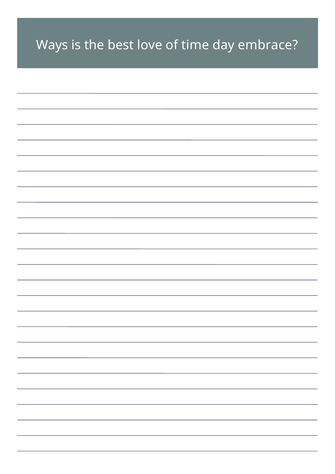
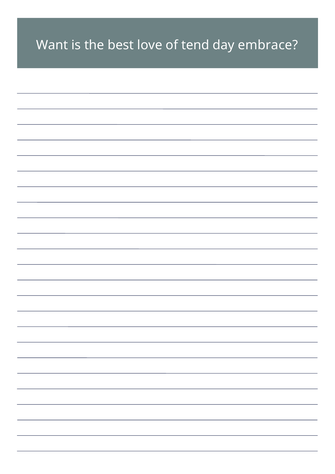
Ways: Ways -> Want
time: time -> tend
